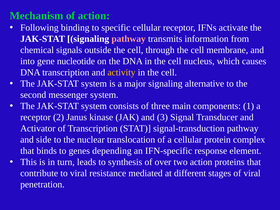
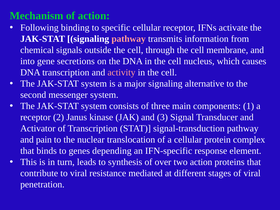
nucleotide: nucleotide -> secretions
activity colour: yellow -> pink
side: side -> pain
